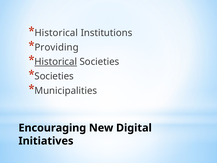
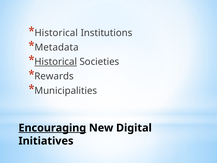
Providing: Providing -> Metadata
Societies at (54, 76): Societies -> Rewards
Encouraging underline: none -> present
